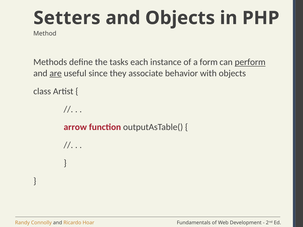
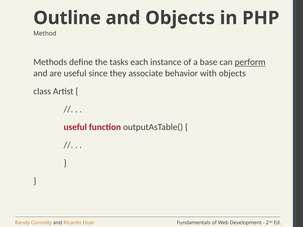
Setters: Setters -> Outline
form: form -> base
are underline: present -> none
arrow at (75, 127): arrow -> useful
